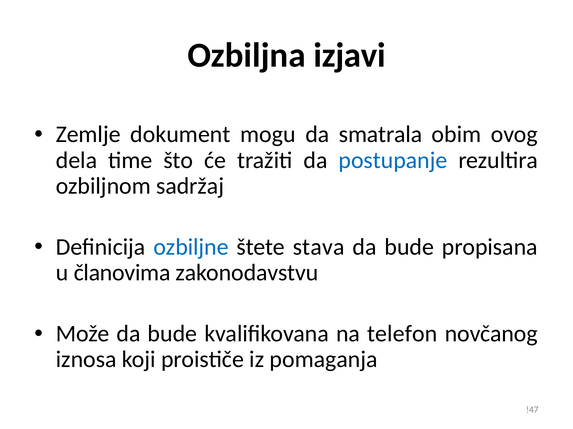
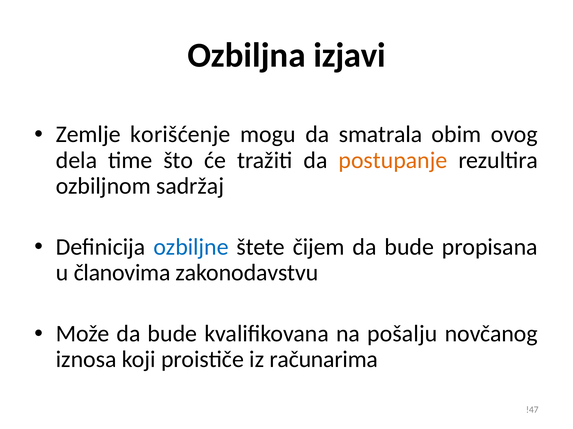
dokument: dokument -> korišćenje
postupanje colour: blue -> orange
stava: stava -> čijem
telefon: telefon -> pošalju
pomaganja: pomaganja -> računarima
